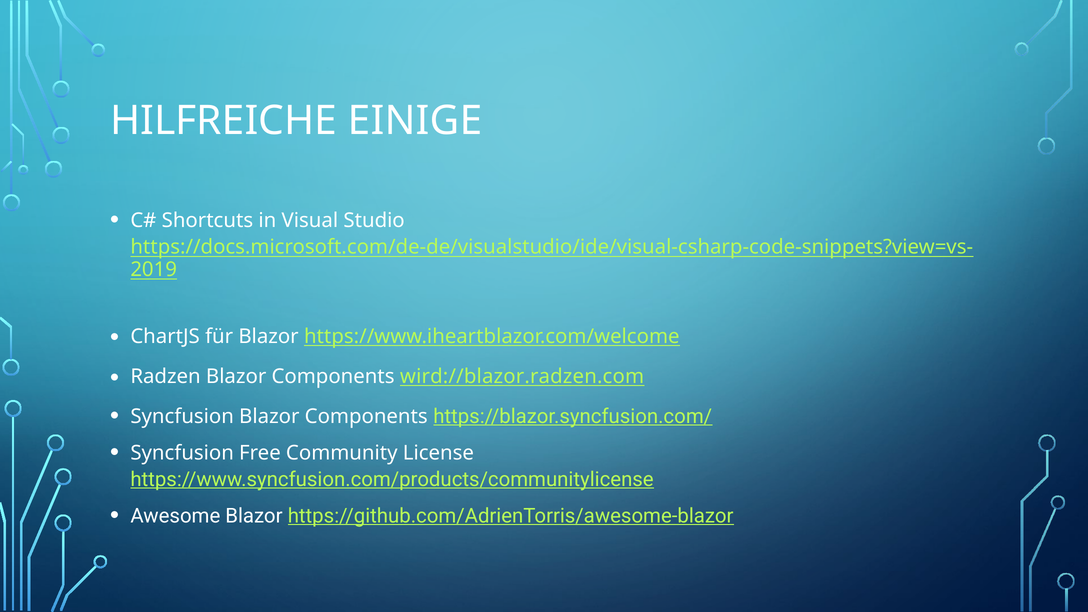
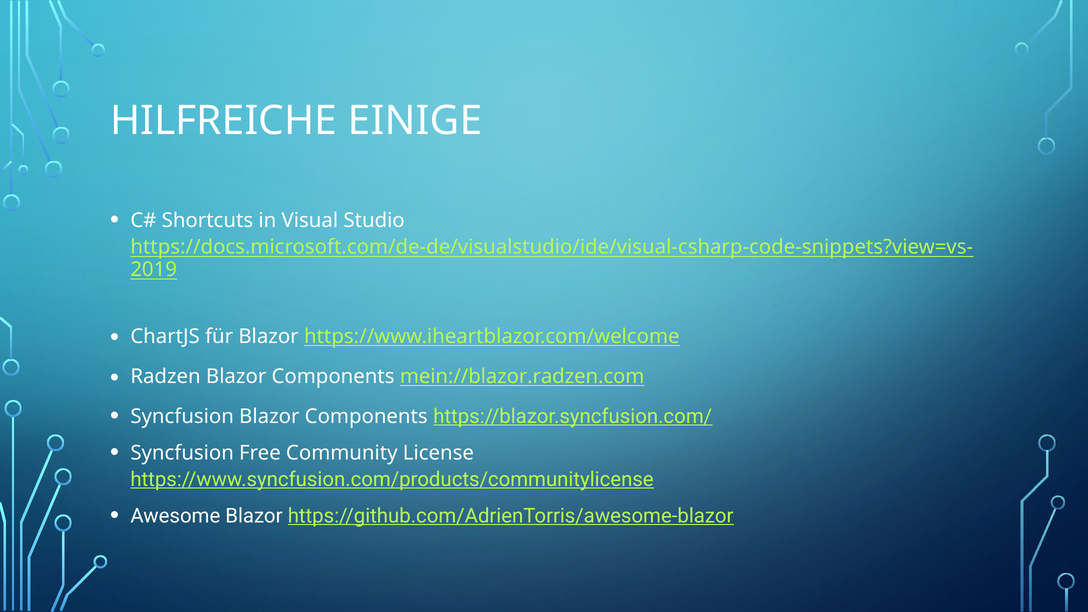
wird://blazor.radzen.com: wird://blazor.radzen.com -> mein://blazor.radzen.com
